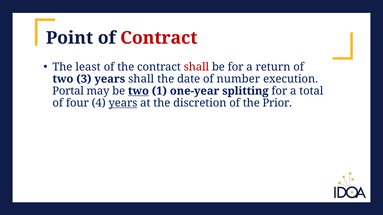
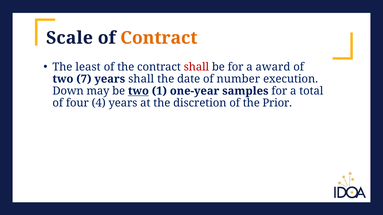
Point: Point -> Scale
Contract at (159, 38) colour: red -> orange
return: return -> award
3: 3 -> 7
Portal: Portal -> Down
splitting: splitting -> samples
years at (123, 103) underline: present -> none
